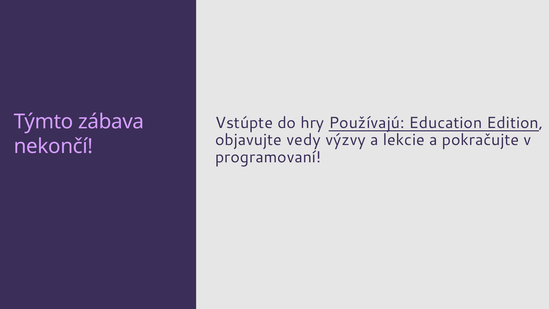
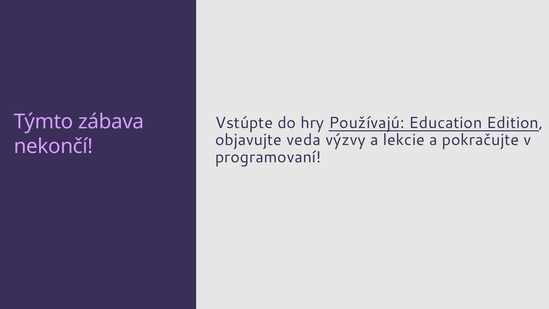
vedy: vedy -> veda
